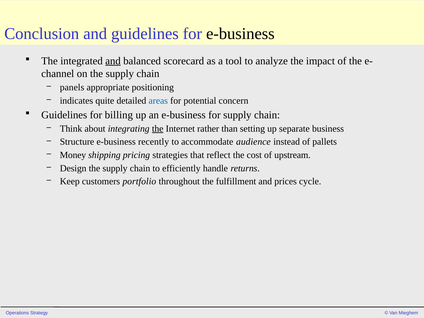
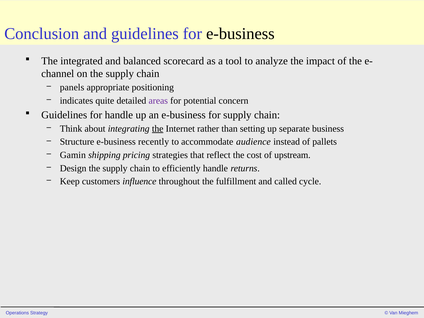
and at (113, 61) underline: present -> none
areas colour: blue -> purple
for billing: billing -> handle
Money: Money -> Gamin
portfolio: portfolio -> influence
prices: prices -> called
